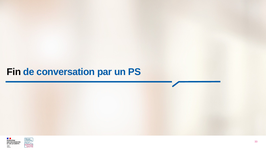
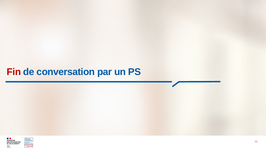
Fin colour: black -> red
